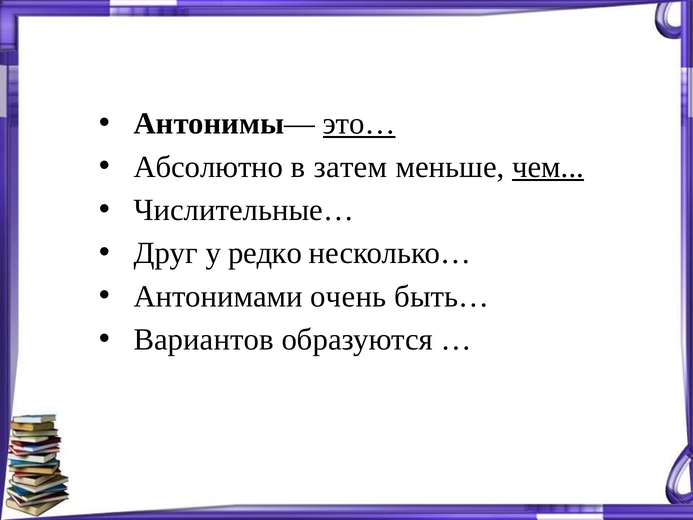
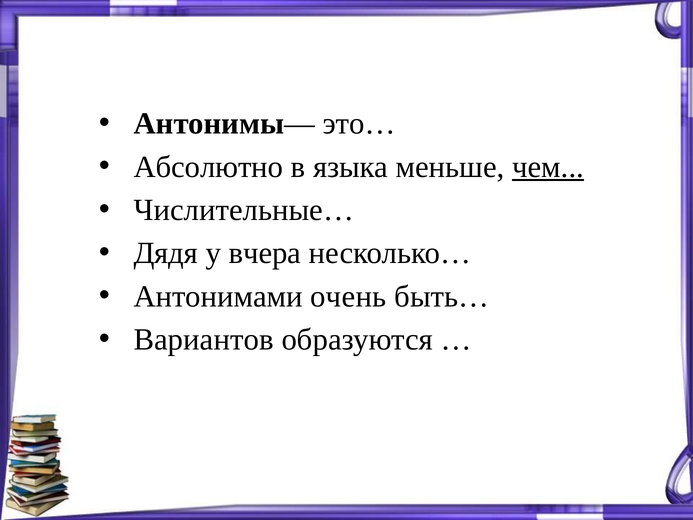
это… underline: present -> none
затем: затем -> языка
Друг: Друг -> Дядя
редко: редко -> вчера
